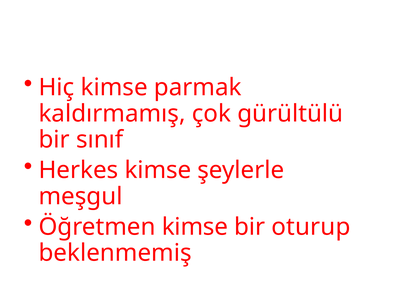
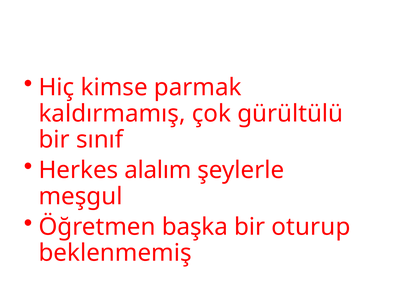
Herkes kimse: kimse -> alalım
Öğretmen kimse: kimse -> başka
